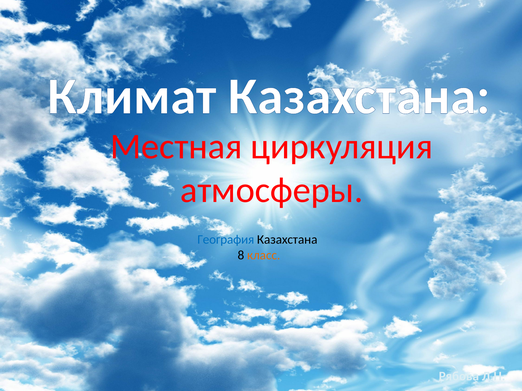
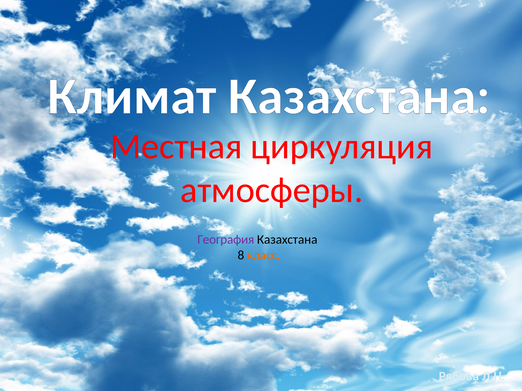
География colour: blue -> purple
